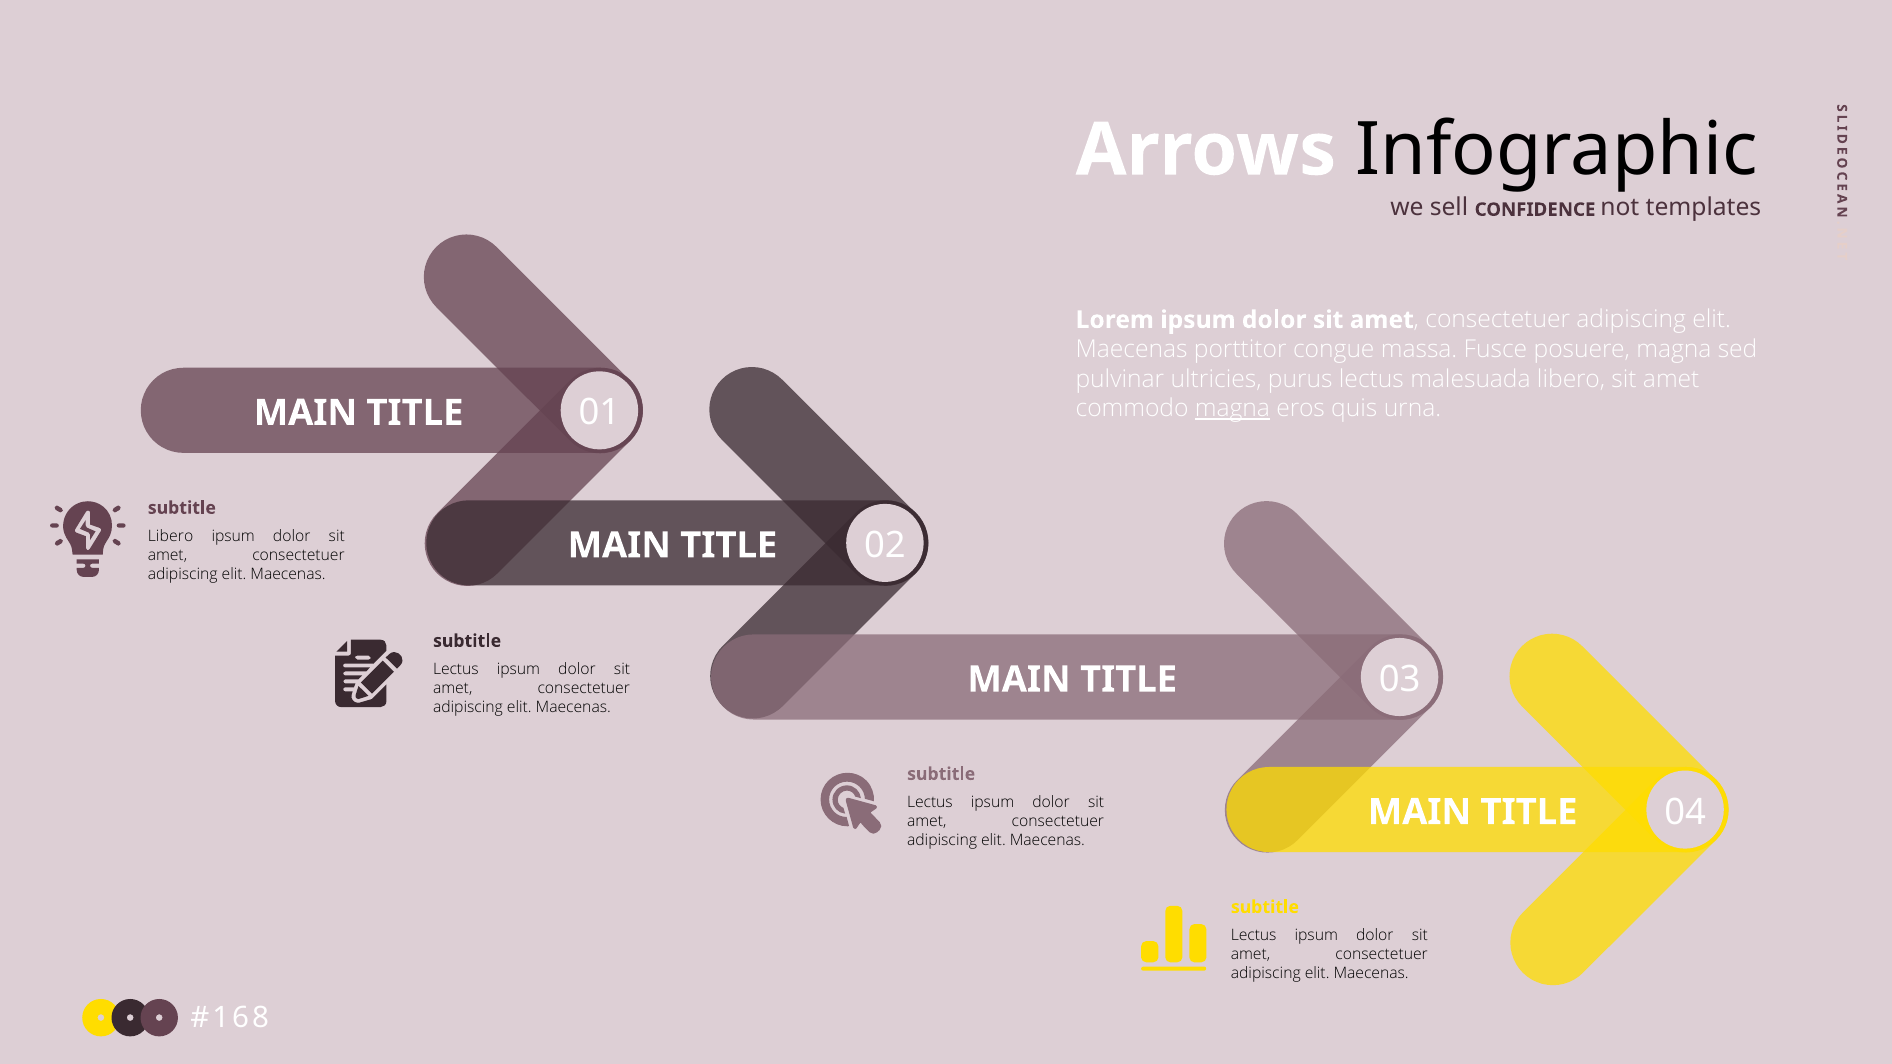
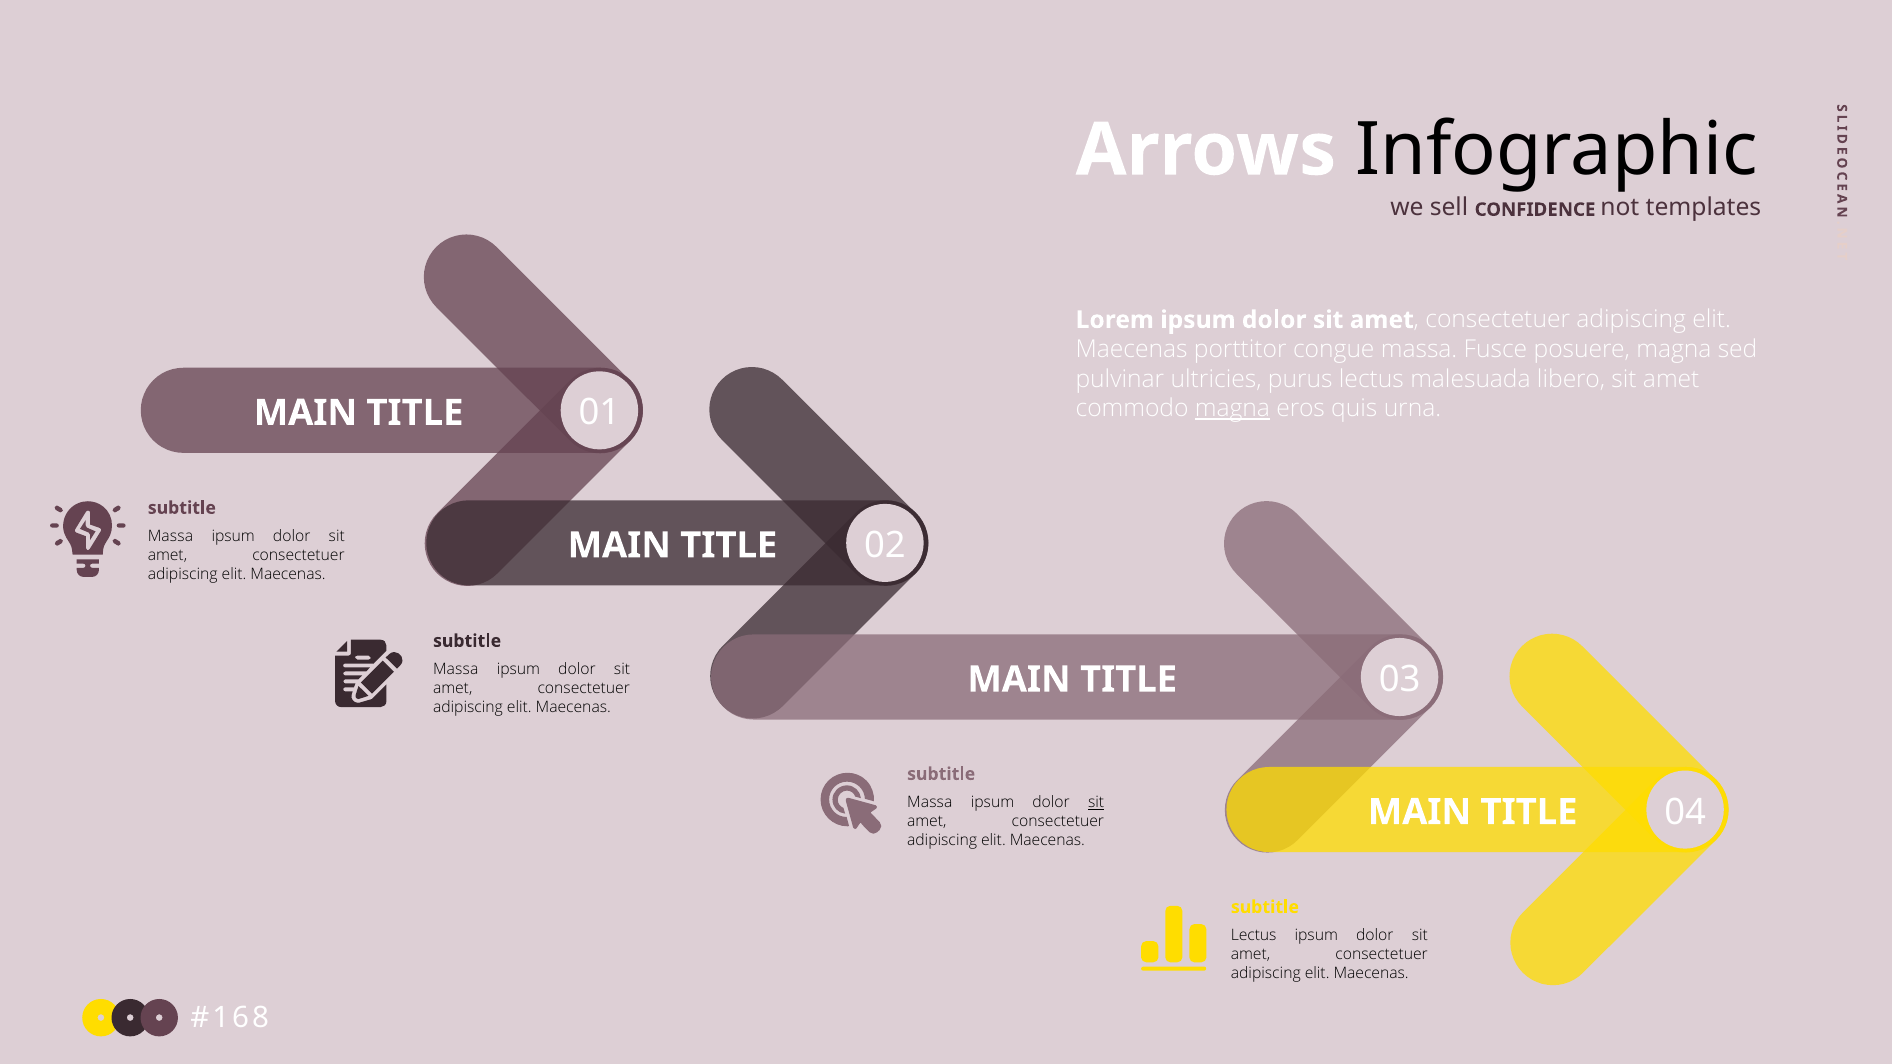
Libero at (170, 537): Libero -> Massa
Lectus at (456, 670): Lectus -> Massa
Lectus at (930, 803): Lectus -> Massa
sit at (1096, 803) underline: none -> present
